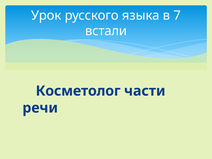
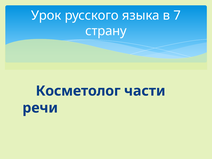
встали: встали -> страну
